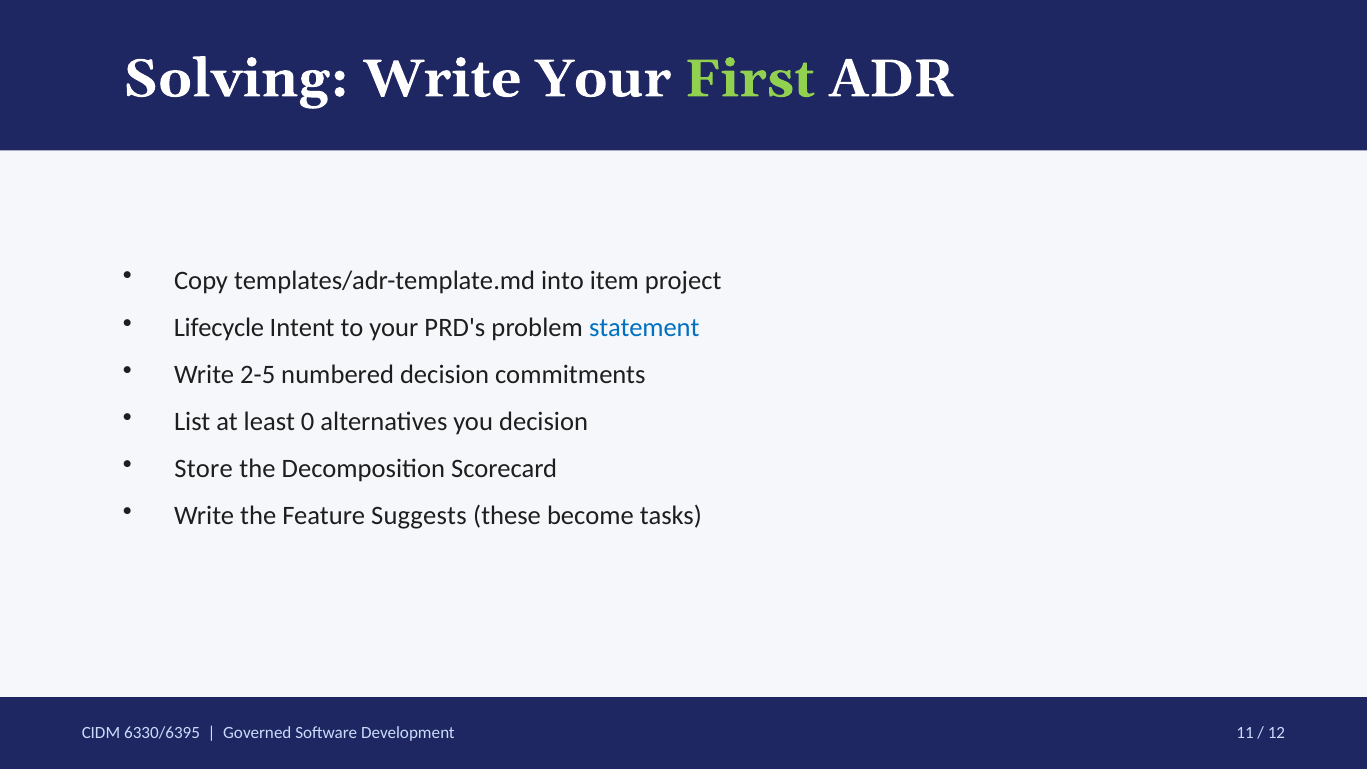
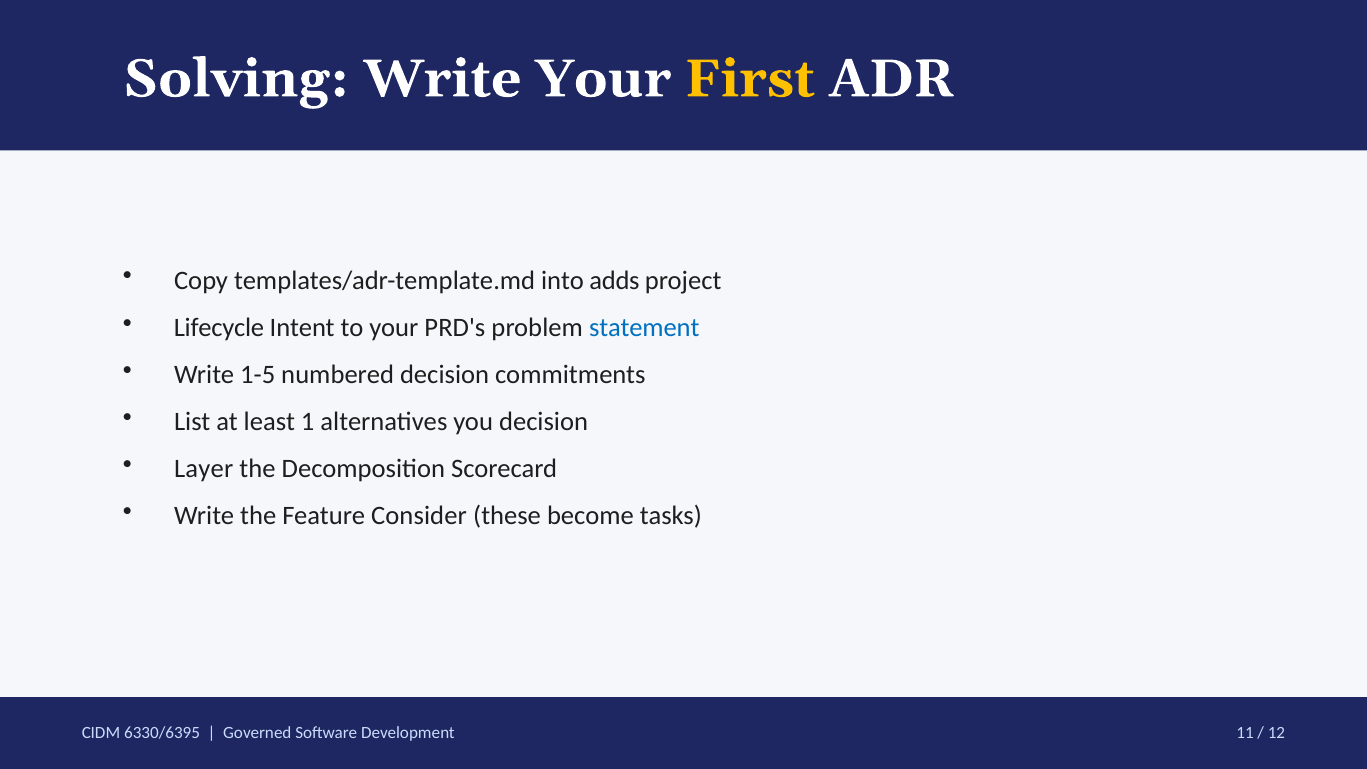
First colour: light green -> yellow
item: item -> adds
2-5: 2-5 -> 1-5
0: 0 -> 1
Store: Store -> Layer
Suggests: Suggests -> Consider
